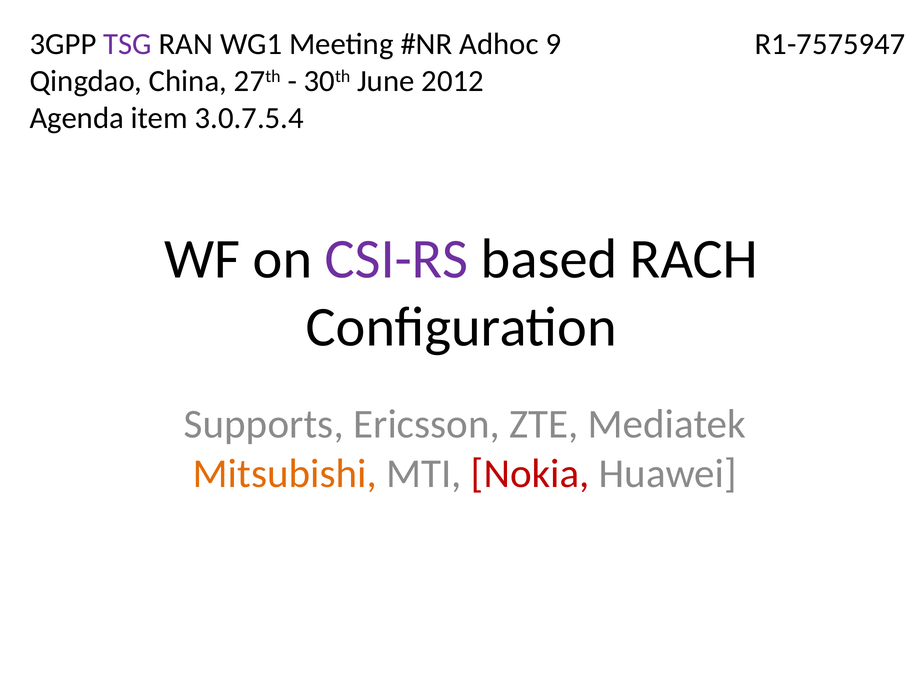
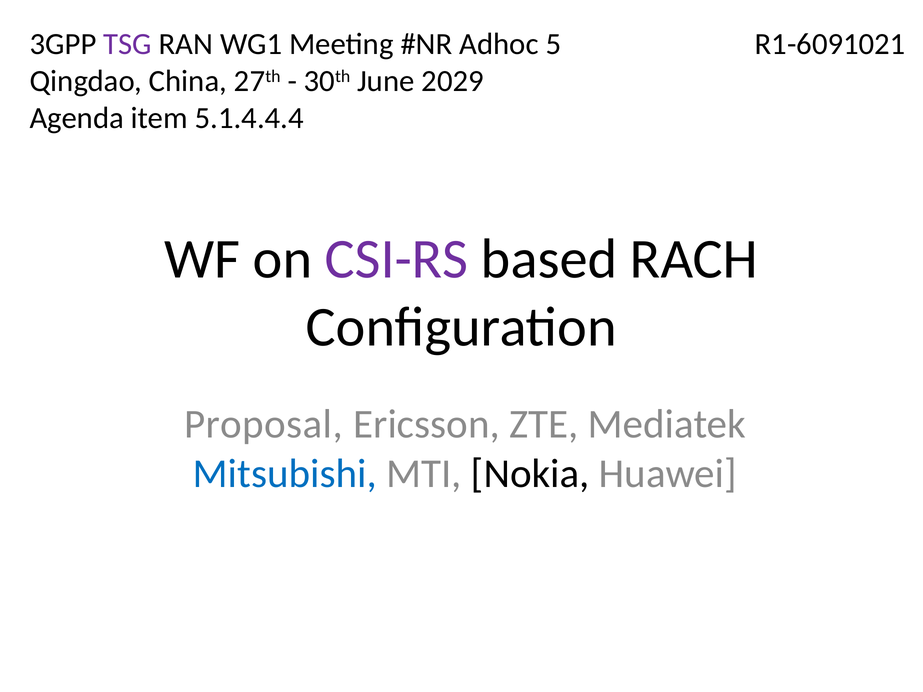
9: 9 -> 5
R1-7575947: R1-7575947 -> R1-6091021
2012: 2012 -> 2029
3.0.7.5.4: 3.0.7.5.4 -> 5.1.4.4.4
Supports: Supports -> Proposal
Mitsubishi colour: orange -> blue
Nokia colour: red -> black
